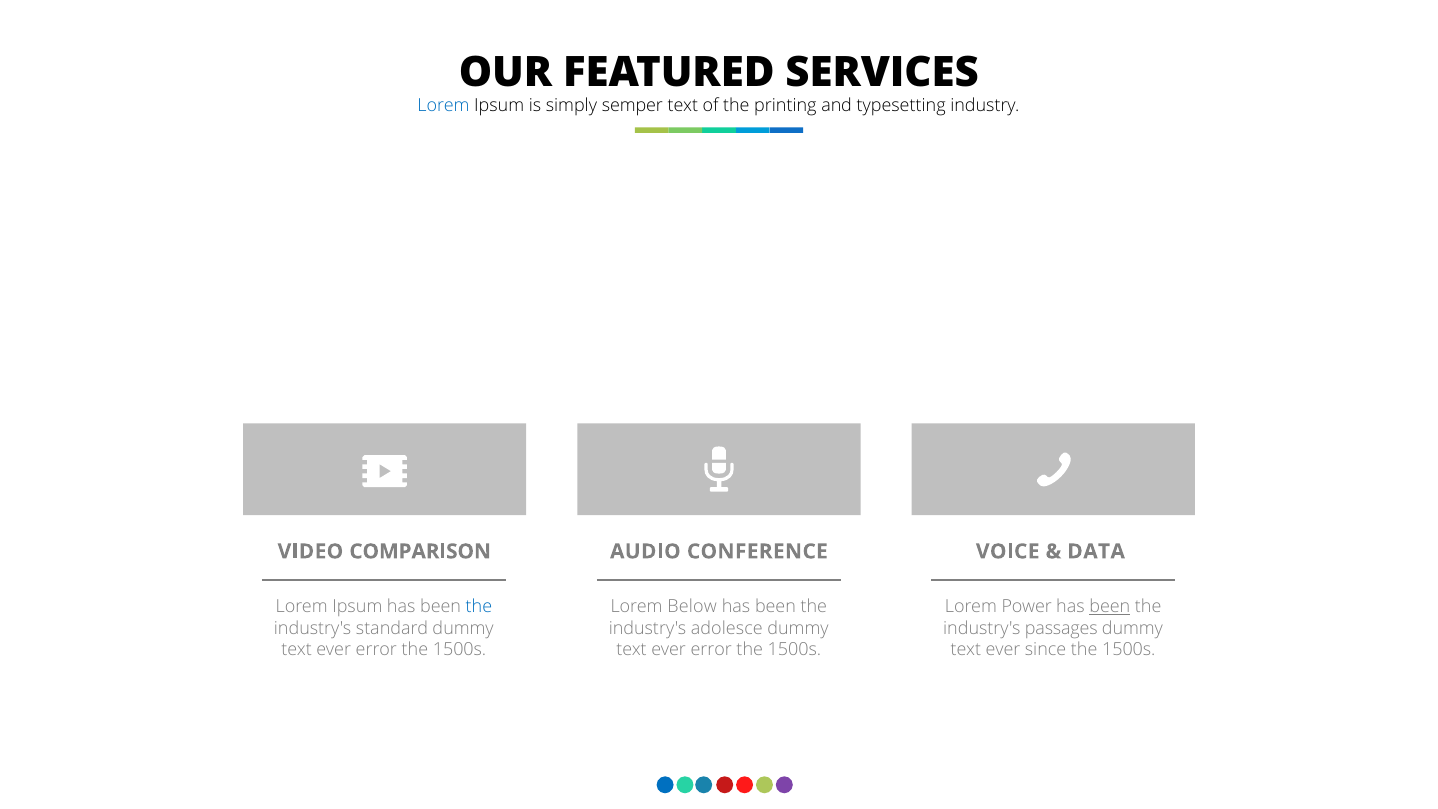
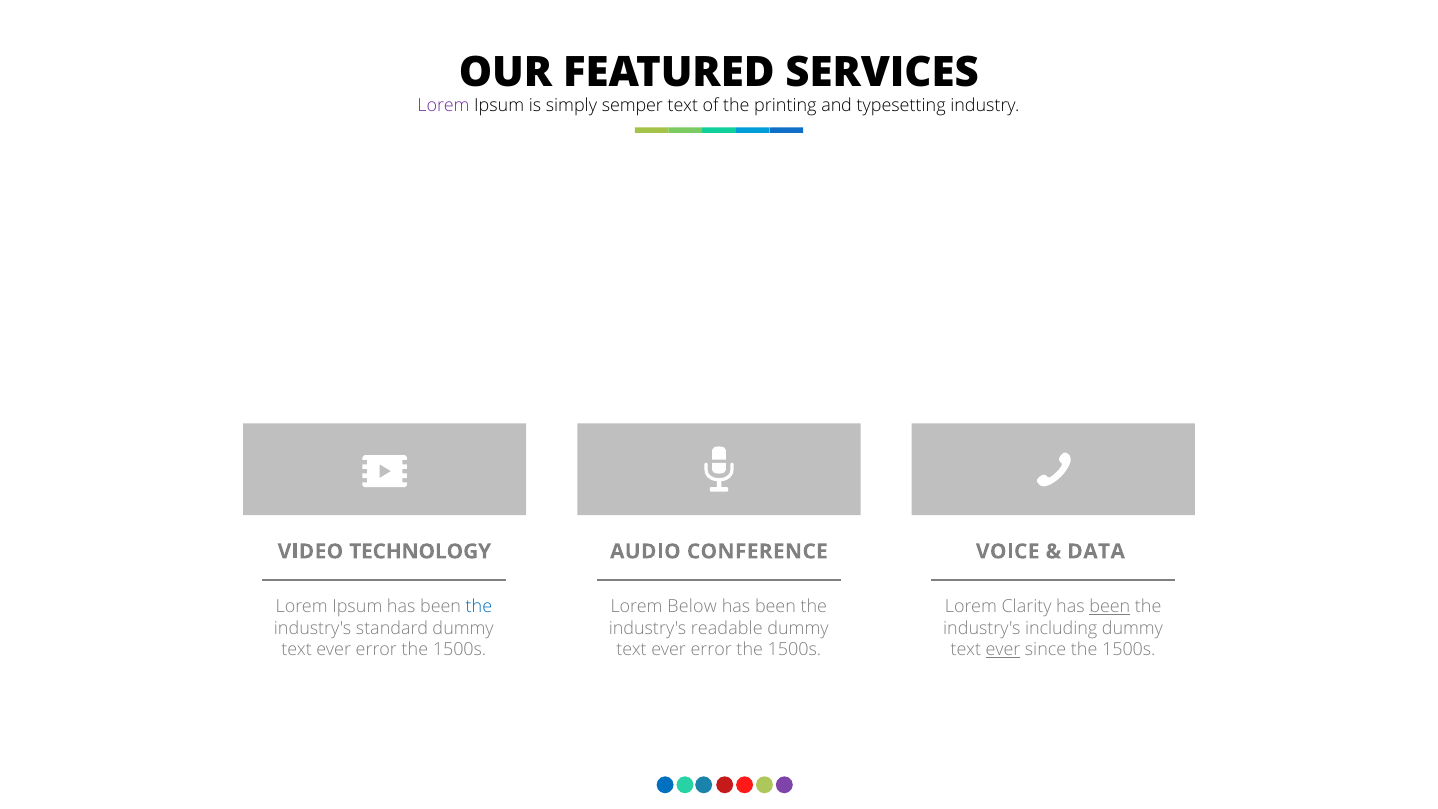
Lorem at (443, 106) colour: blue -> purple
COMPARISON: COMPARISON -> TECHNOLOGY
Power: Power -> Clarity
adolesce: adolesce -> readable
passages: passages -> including
ever at (1003, 650) underline: none -> present
